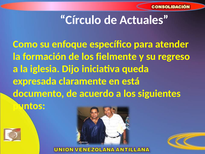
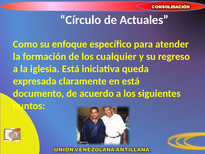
fielmente: fielmente -> cualquier
iglesia Dijo: Dijo -> Está
